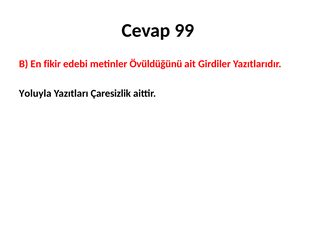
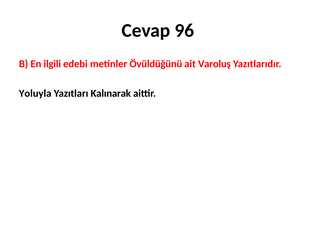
99: 99 -> 96
fikir: fikir -> ilgili
Girdiler: Girdiler -> Varoluş
Çaresizlik: Çaresizlik -> Kalınarak
